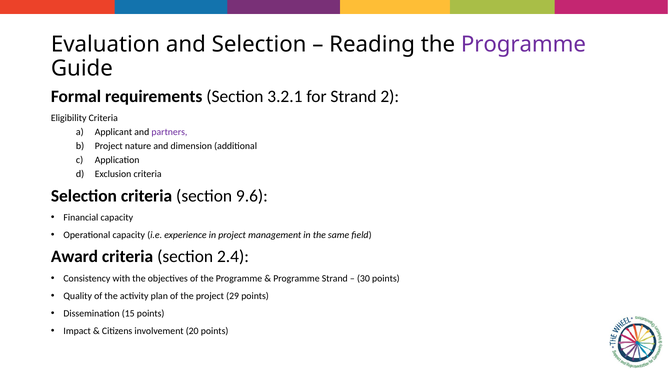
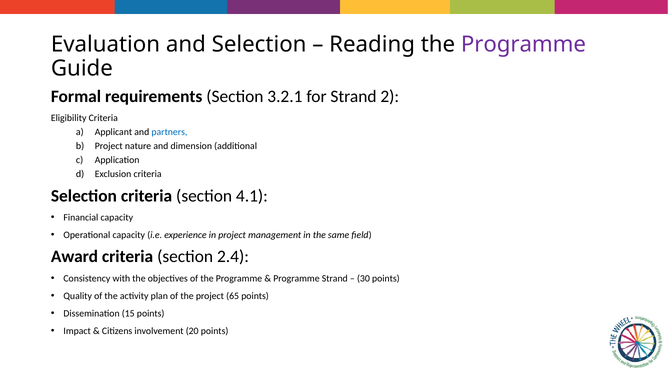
partners colour: purple -> blue
9.6: 9.6 -> 4.1
29: 29 -> 65
